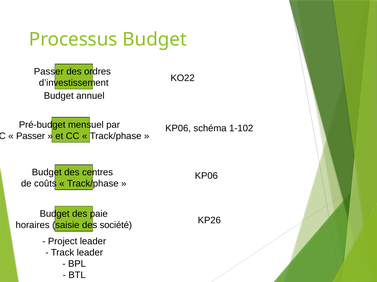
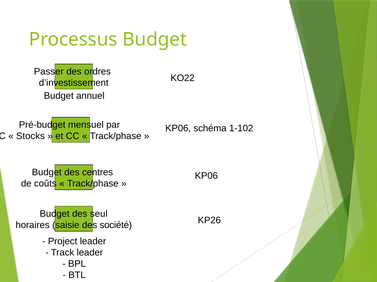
Passer at (31, 136): Passer -> Stocks
paie: paie -> seul
